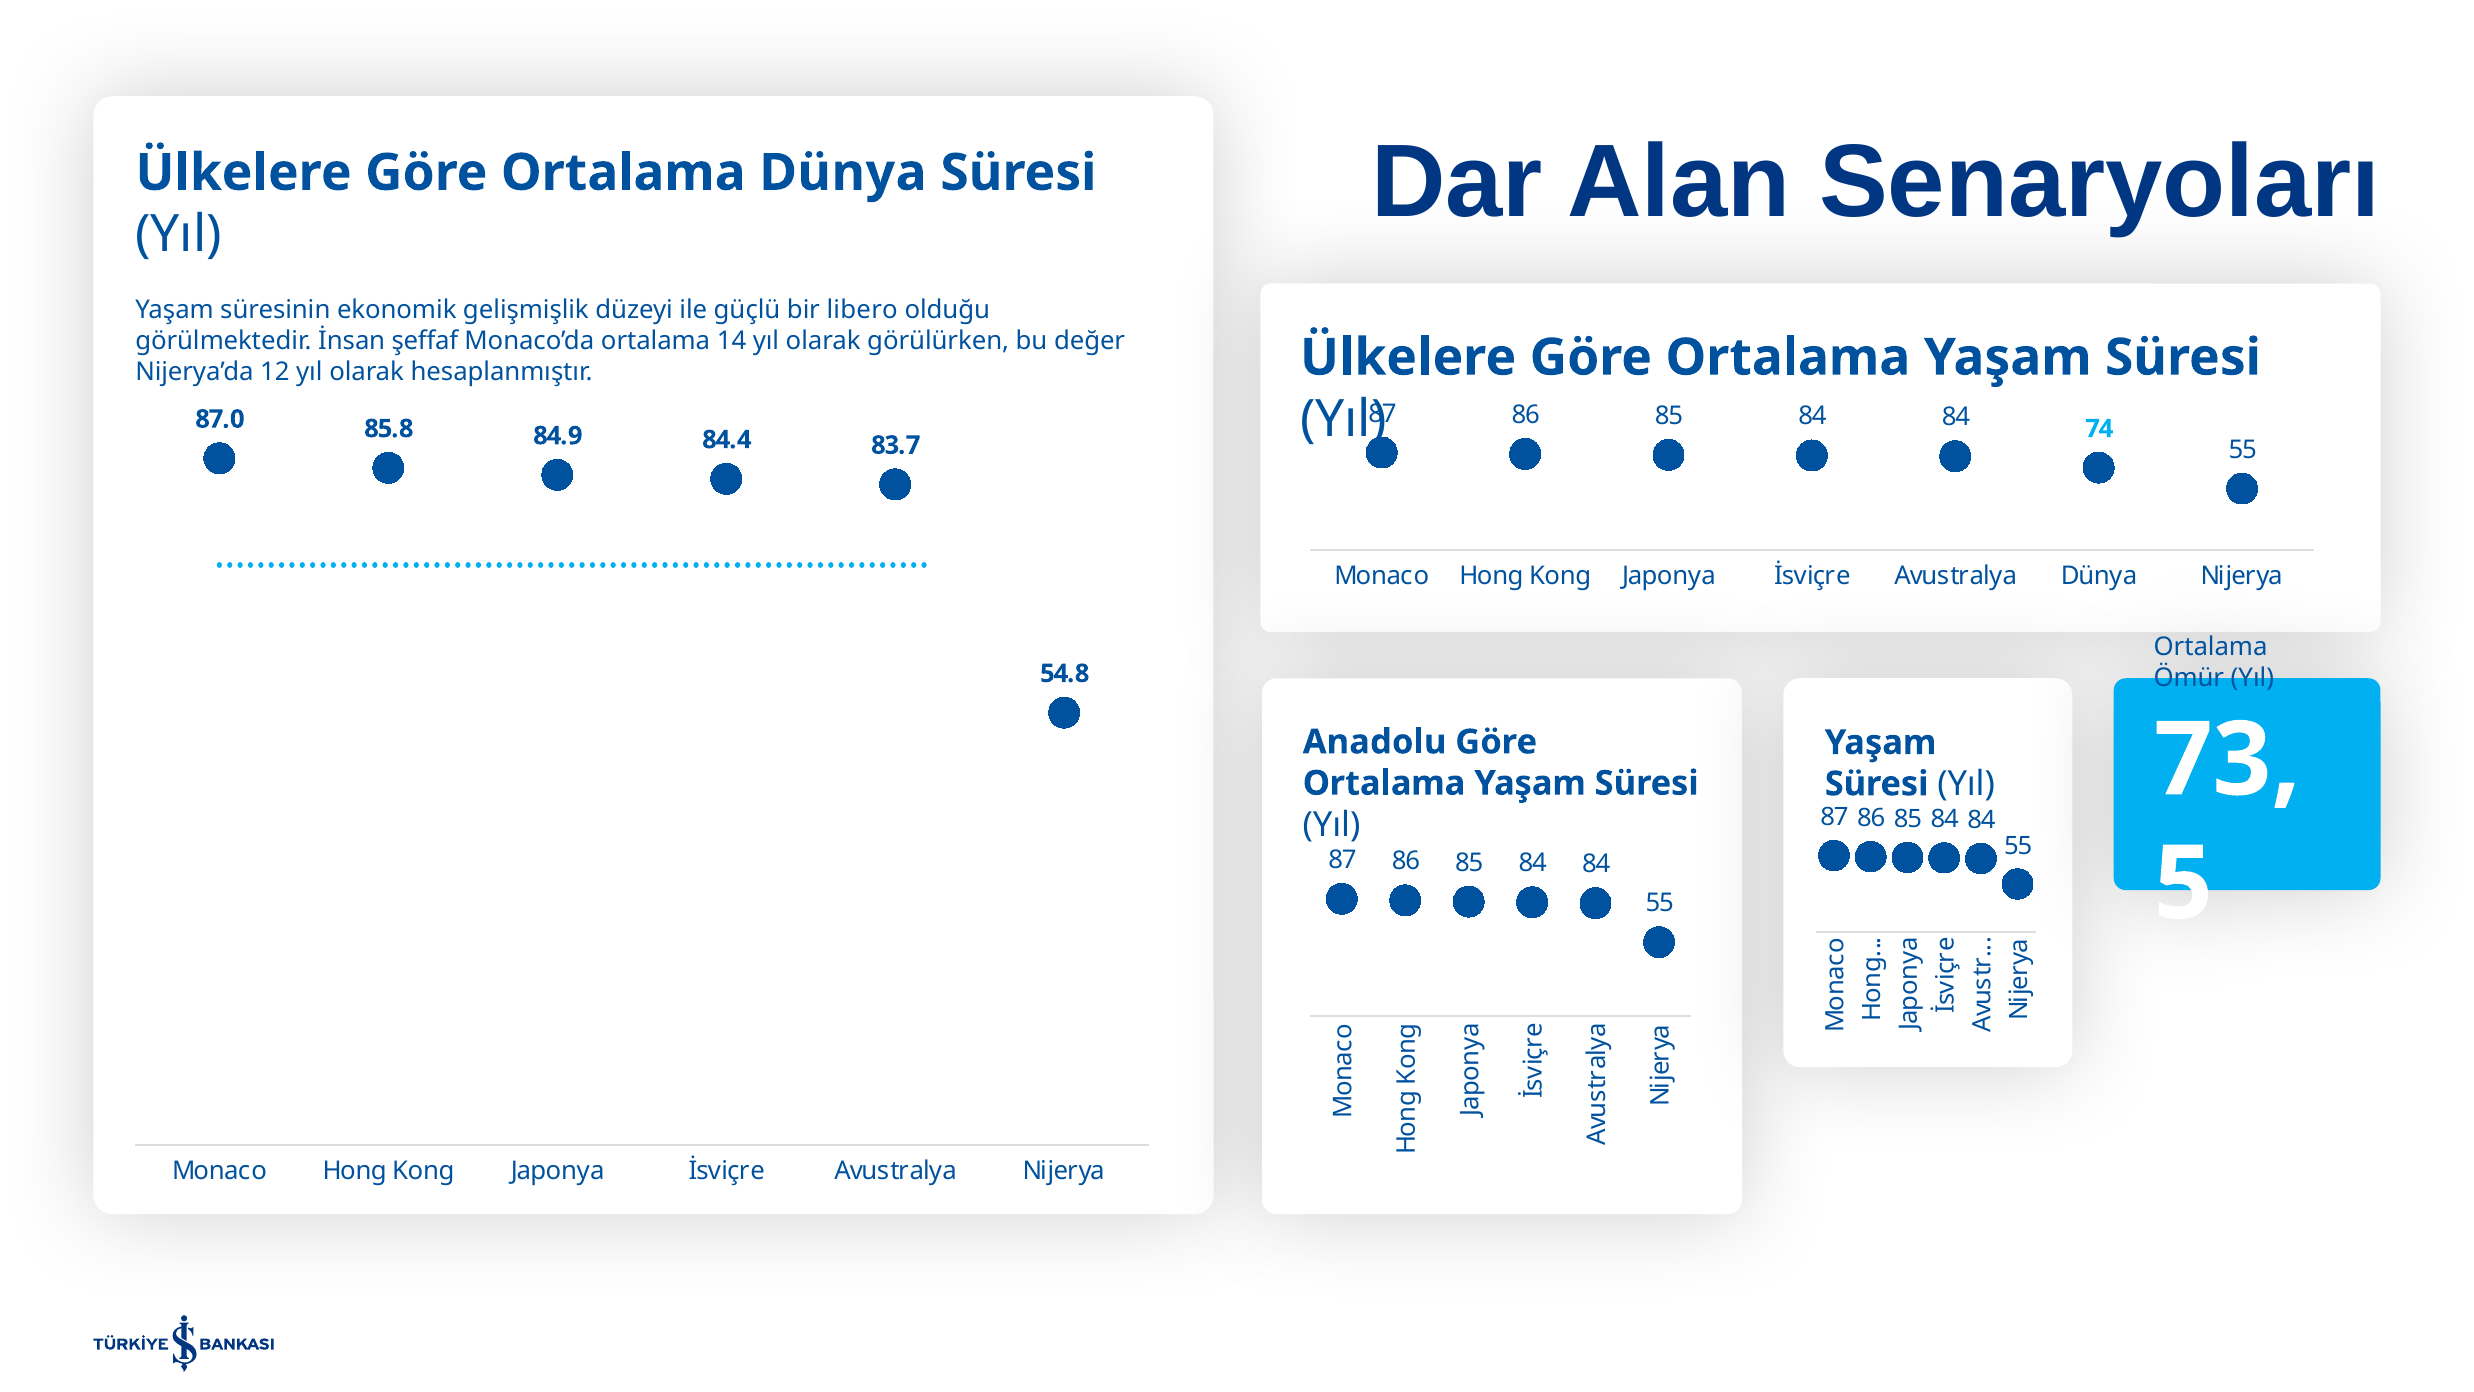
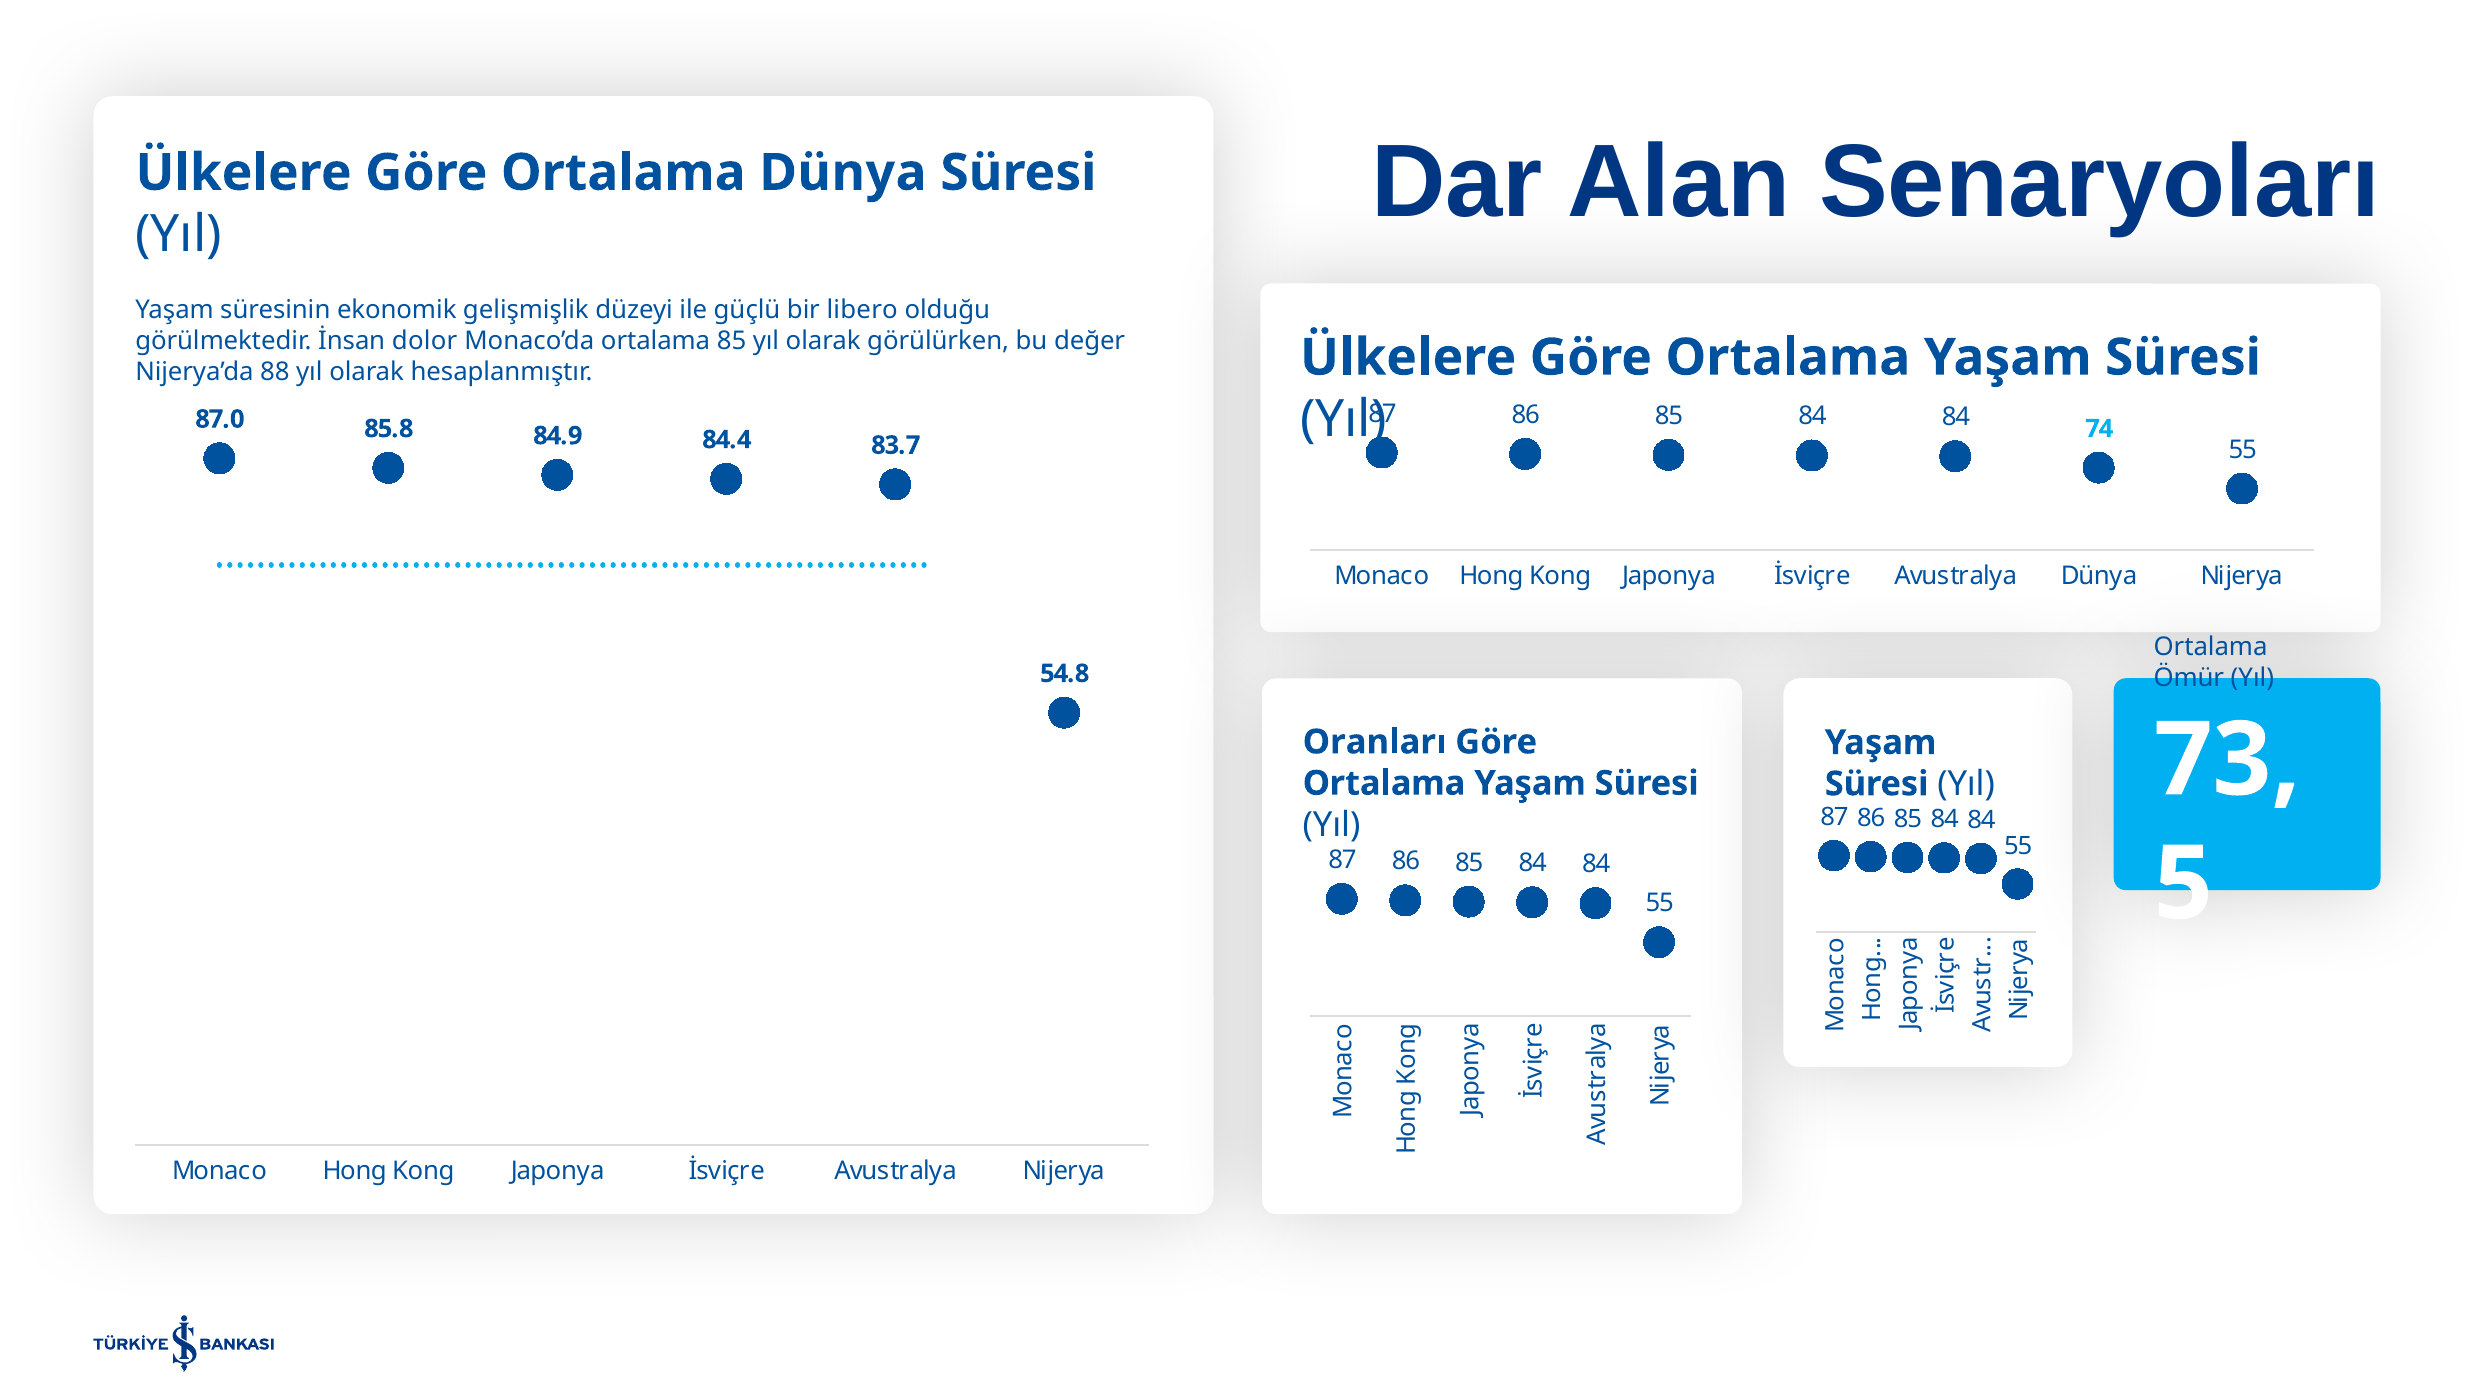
şeffaf: şeffaf -> dolor
ortalama 14: 14 -> 85
12: 12 -> 88
Anadolu: Anadolu -> Oranları
